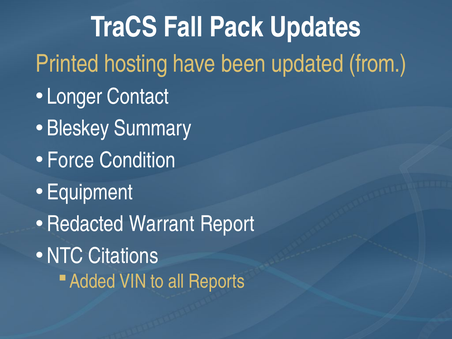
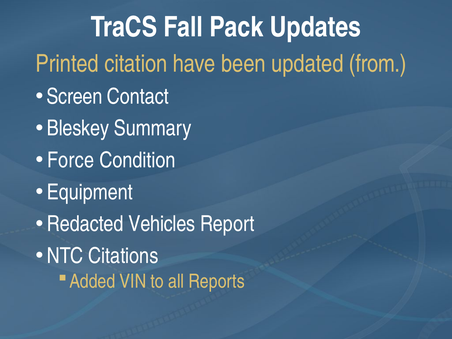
hosting: hosting -> citation
Longer: Longer -> Screen
Warrant: Warrant -> Vehicles
